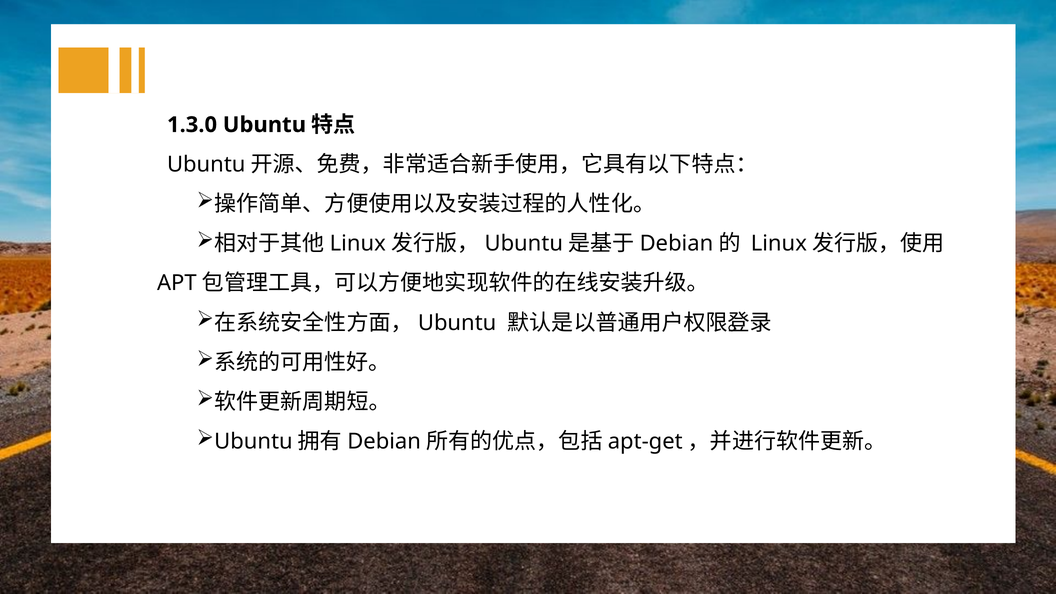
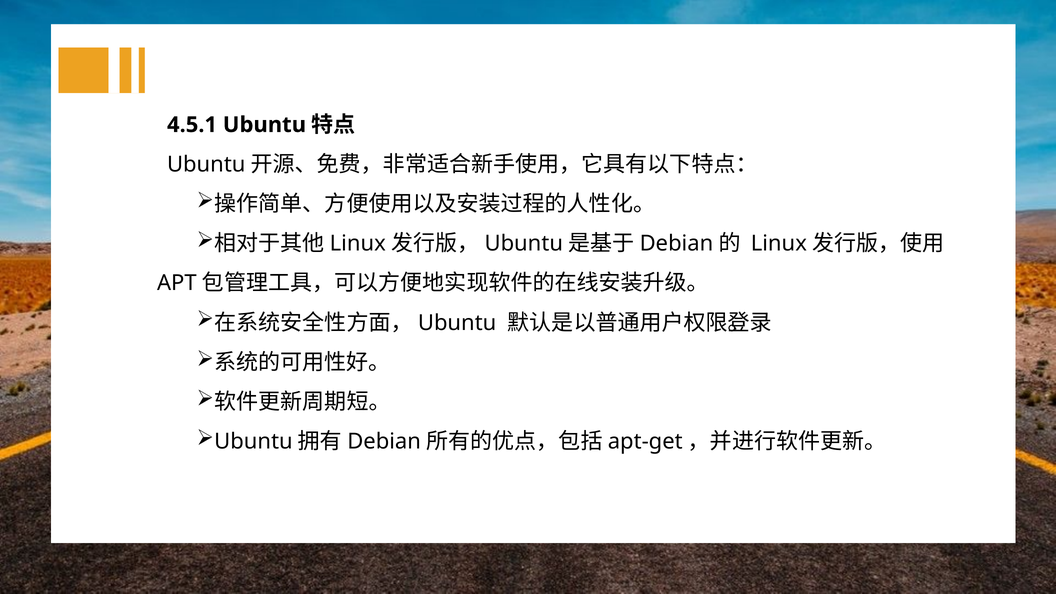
1.3.0: 1.3.0 -> 4.5.1
